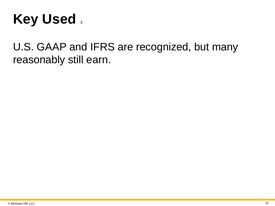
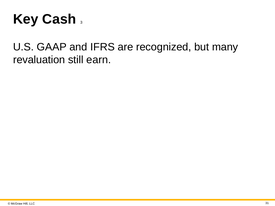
Used: Used -> Cash
reasonably: reasonably -> revaluation
